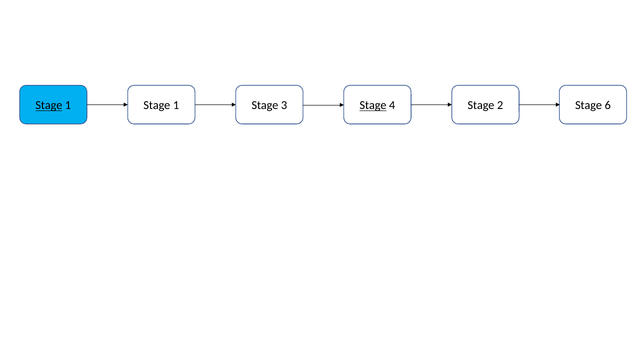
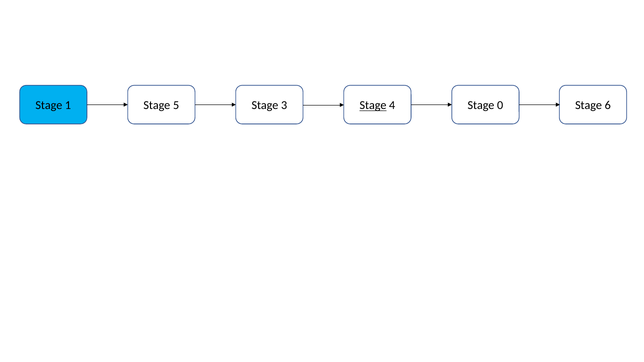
Stage at (49, 106) underline: present -> none
1 at (176, 106): 1 -> 5
2: 2 -> 0
